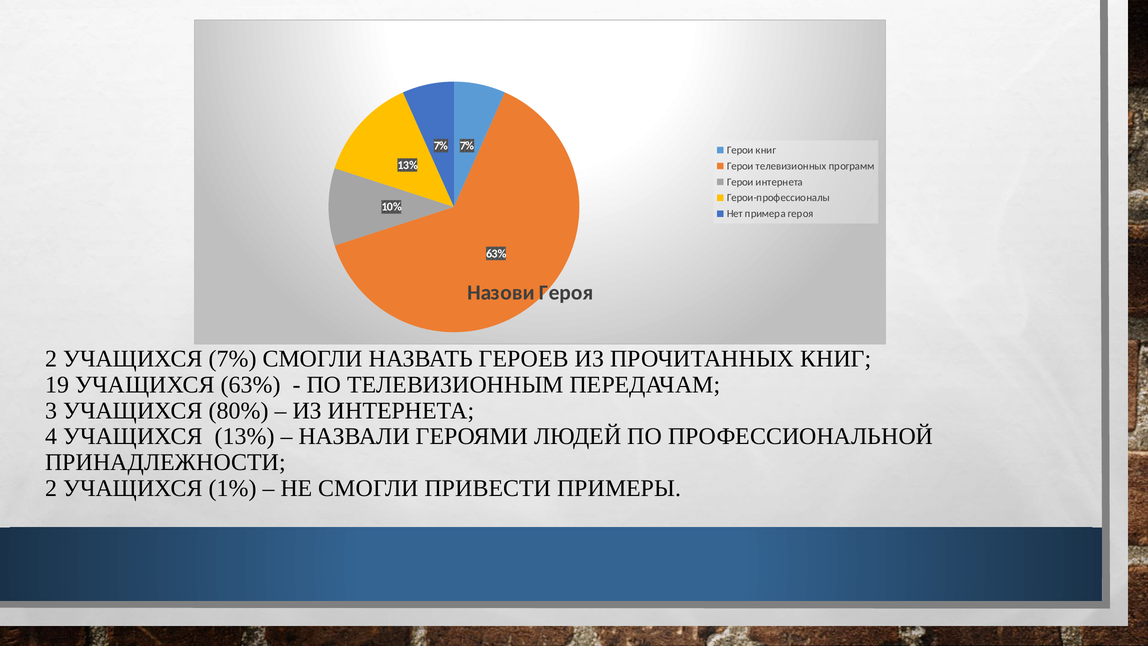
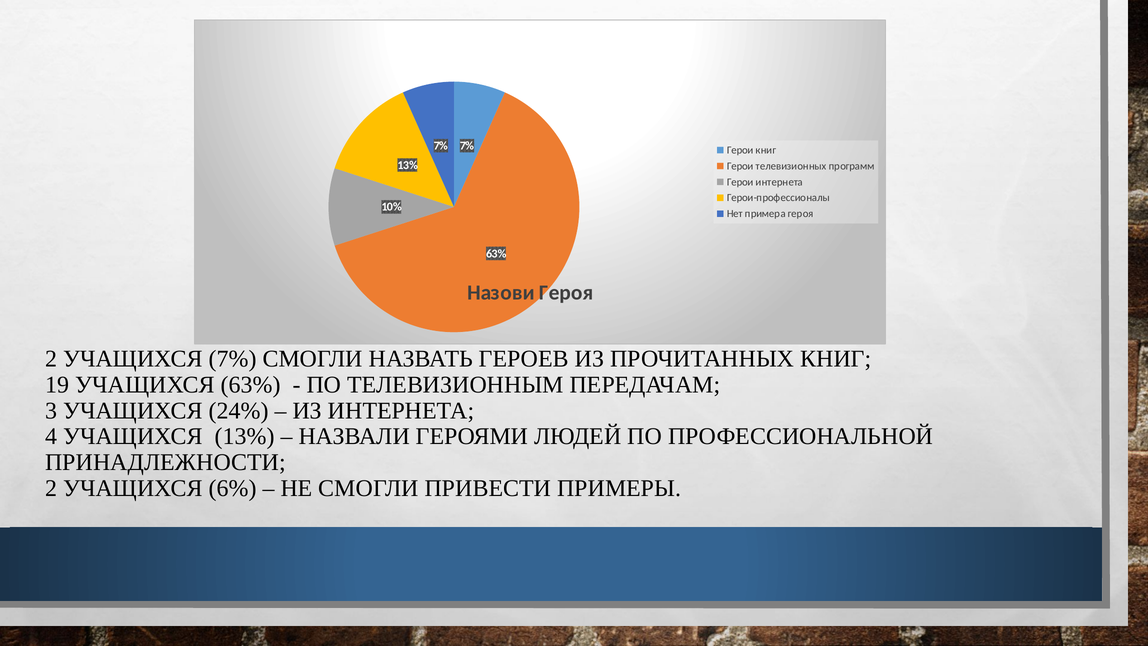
80%: 80% -> 24%
1%: 1% -> 6%
